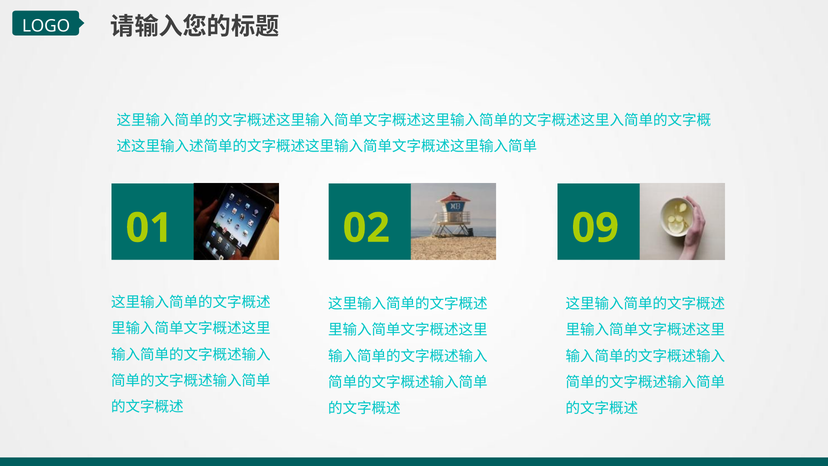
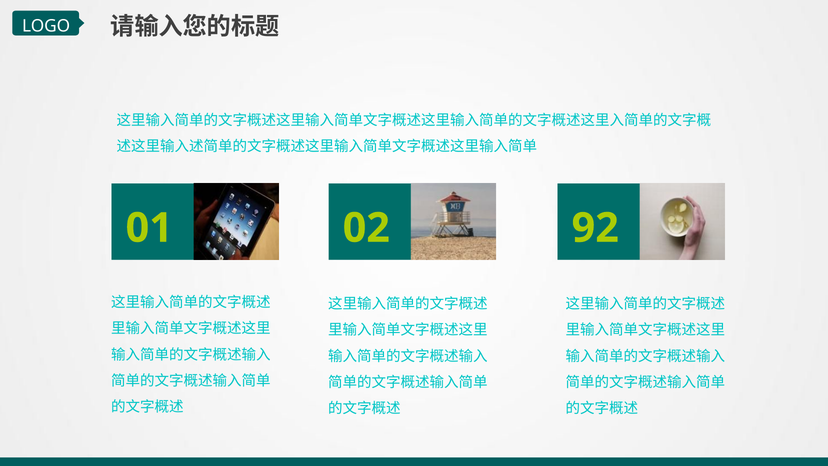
09: 09 -> 92
